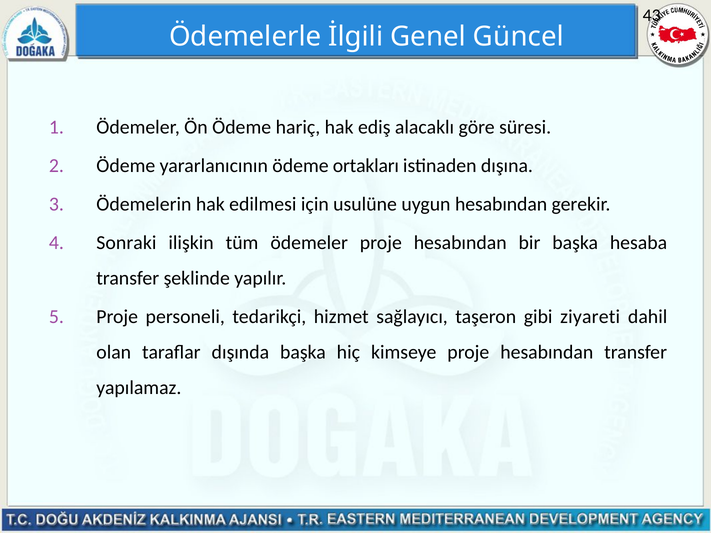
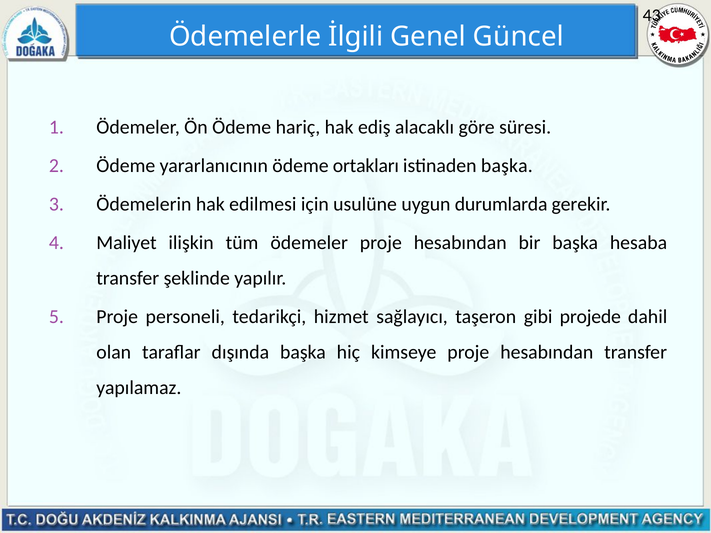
istinaden dışına: dışına -> başka
uygun hesabından: hesabından -> durumlarda
Sonraki: Sonraki -> Maliyet
ziyareti: ziyareti -> projede
